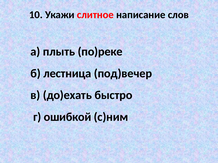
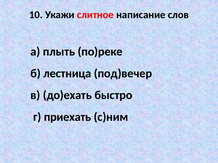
ошибкой: ошибкой -> приехать
